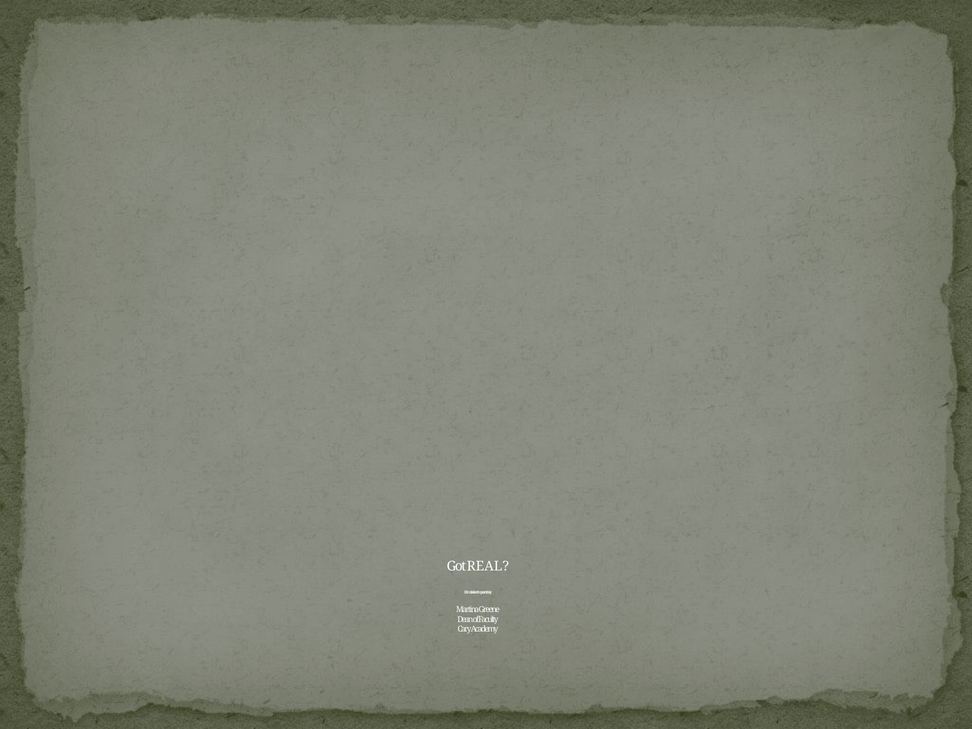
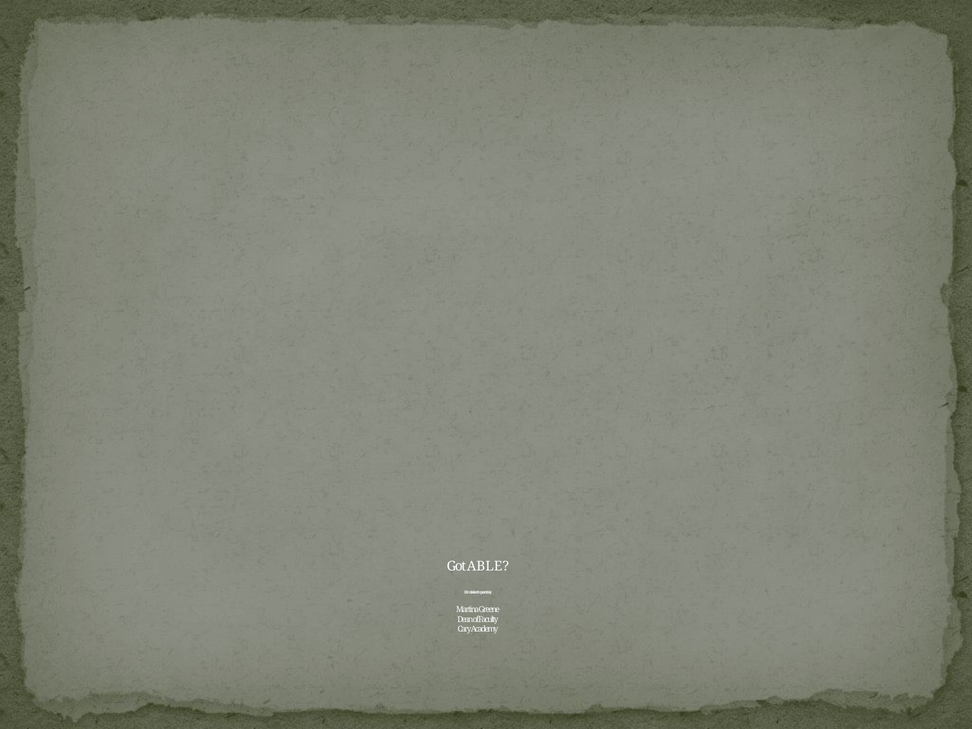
REAL: REAL -> ABLE
